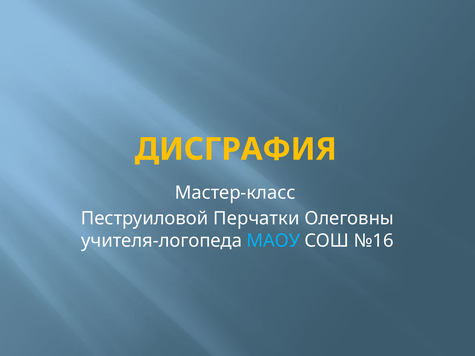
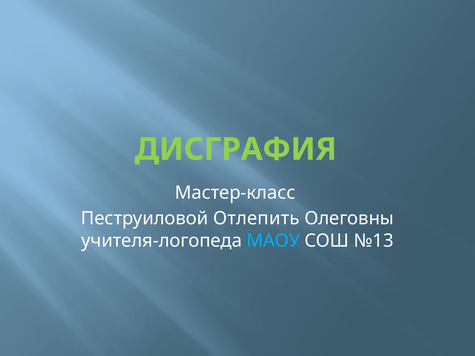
ДИСГРАФИЯ colour: yellow -> light green
Перчатки: Перчатки -> Отлепить
№16: №16 -> №13
